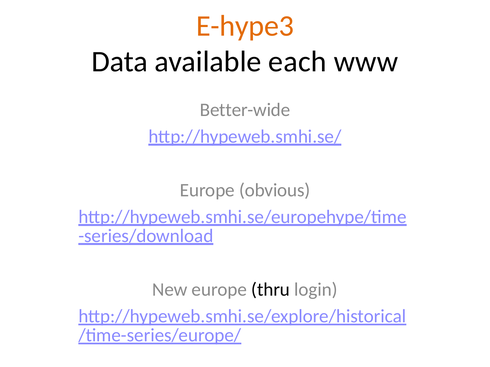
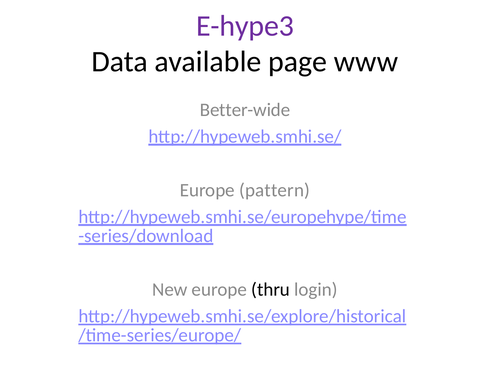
E-hype3 colour: orange -> purple
each: each -> page
obvious: obvious -> pattern
